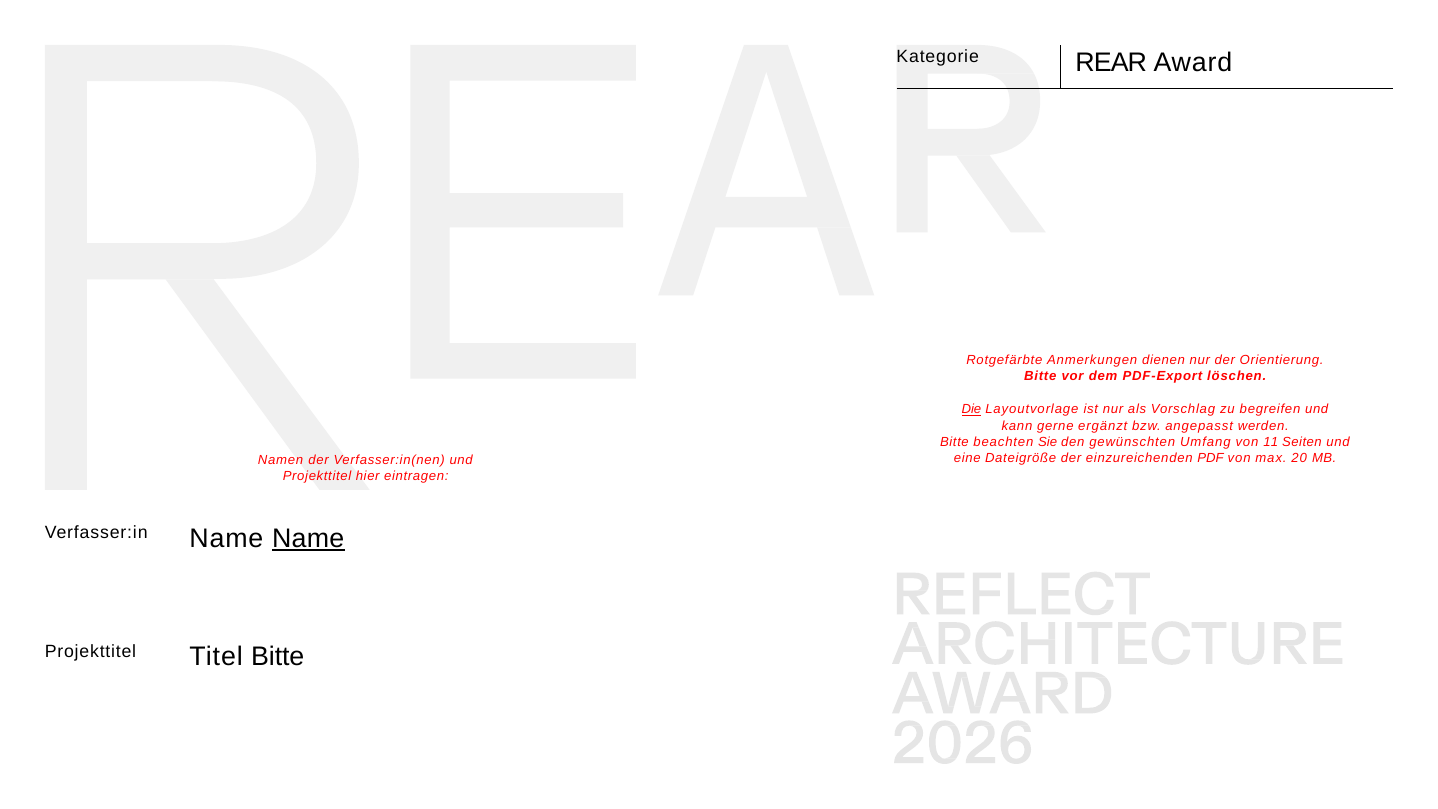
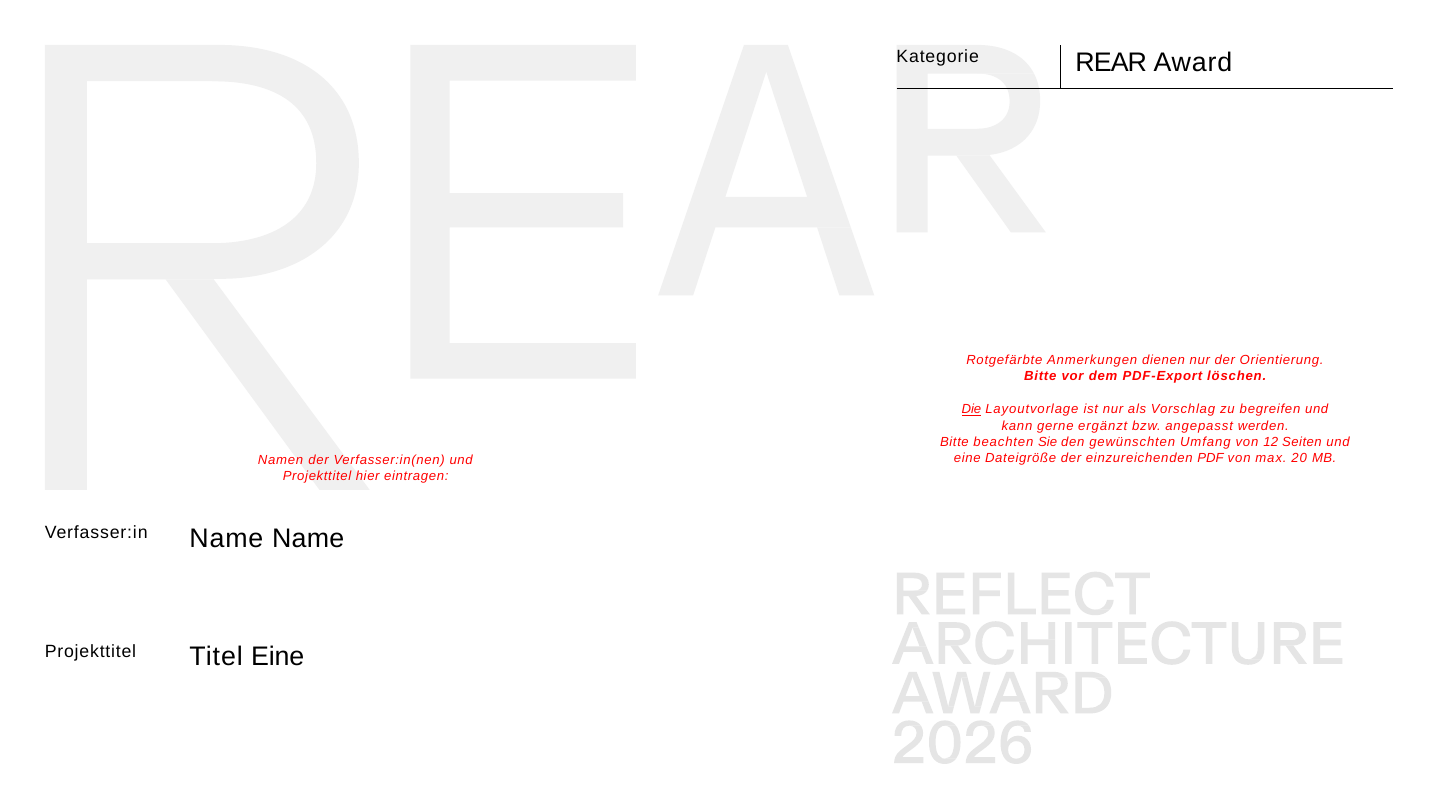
11: 11 -> 12
Name at (308, 539) underline: present -> none
Titel Bitte: Bitte -> Eine
